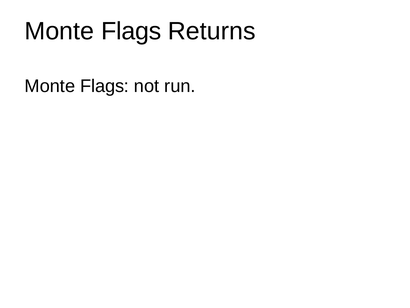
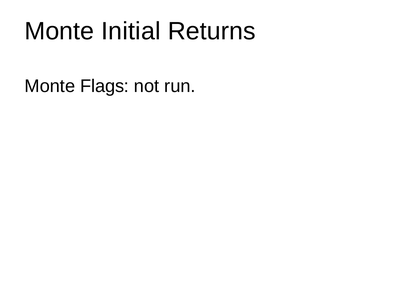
Flags at (131, 31): Flags -> Initial
